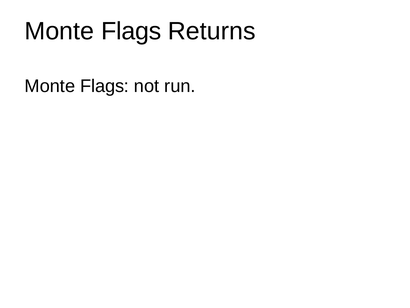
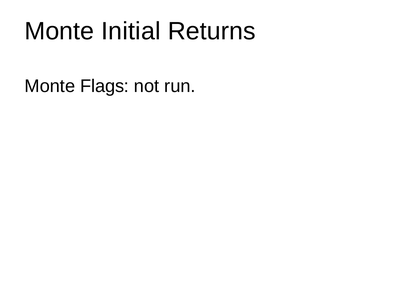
Flags at (131, 31): Flags -> Initial
